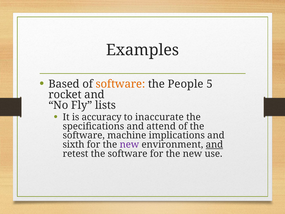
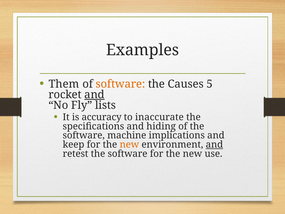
Based: Based -> Them
People: People -> Causes
and at (94, 95) underline: none -> present
attend: attend -> hiding
sixth: sixth -> keep
new at (129, 144) colour: purple -> orange
